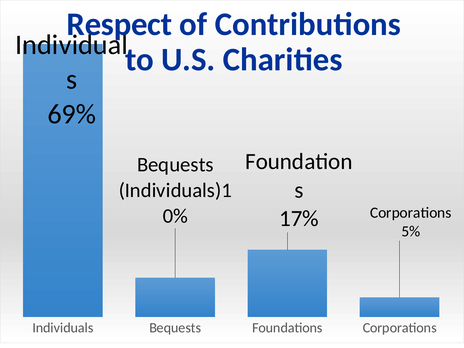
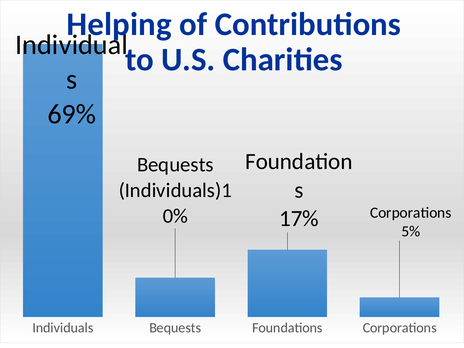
Respect: Respect -> Helping
